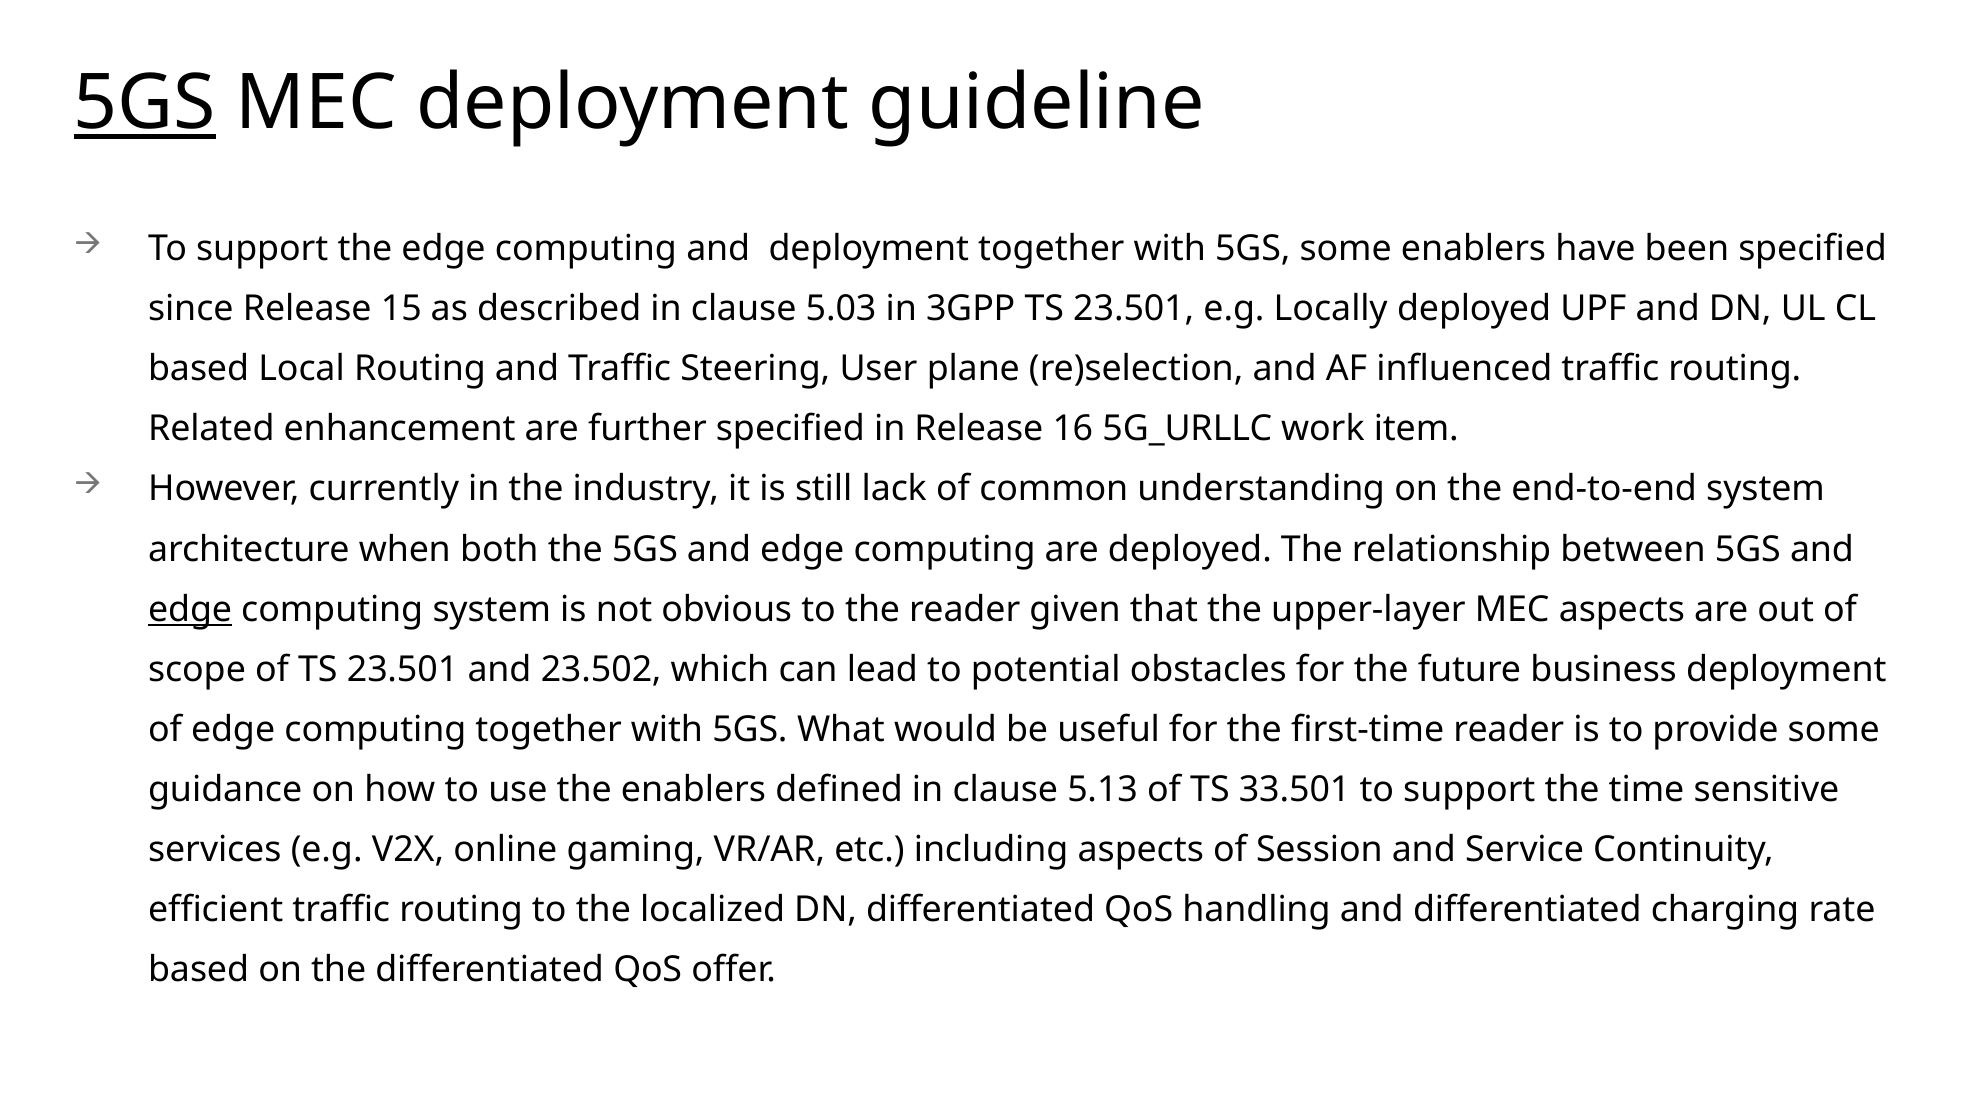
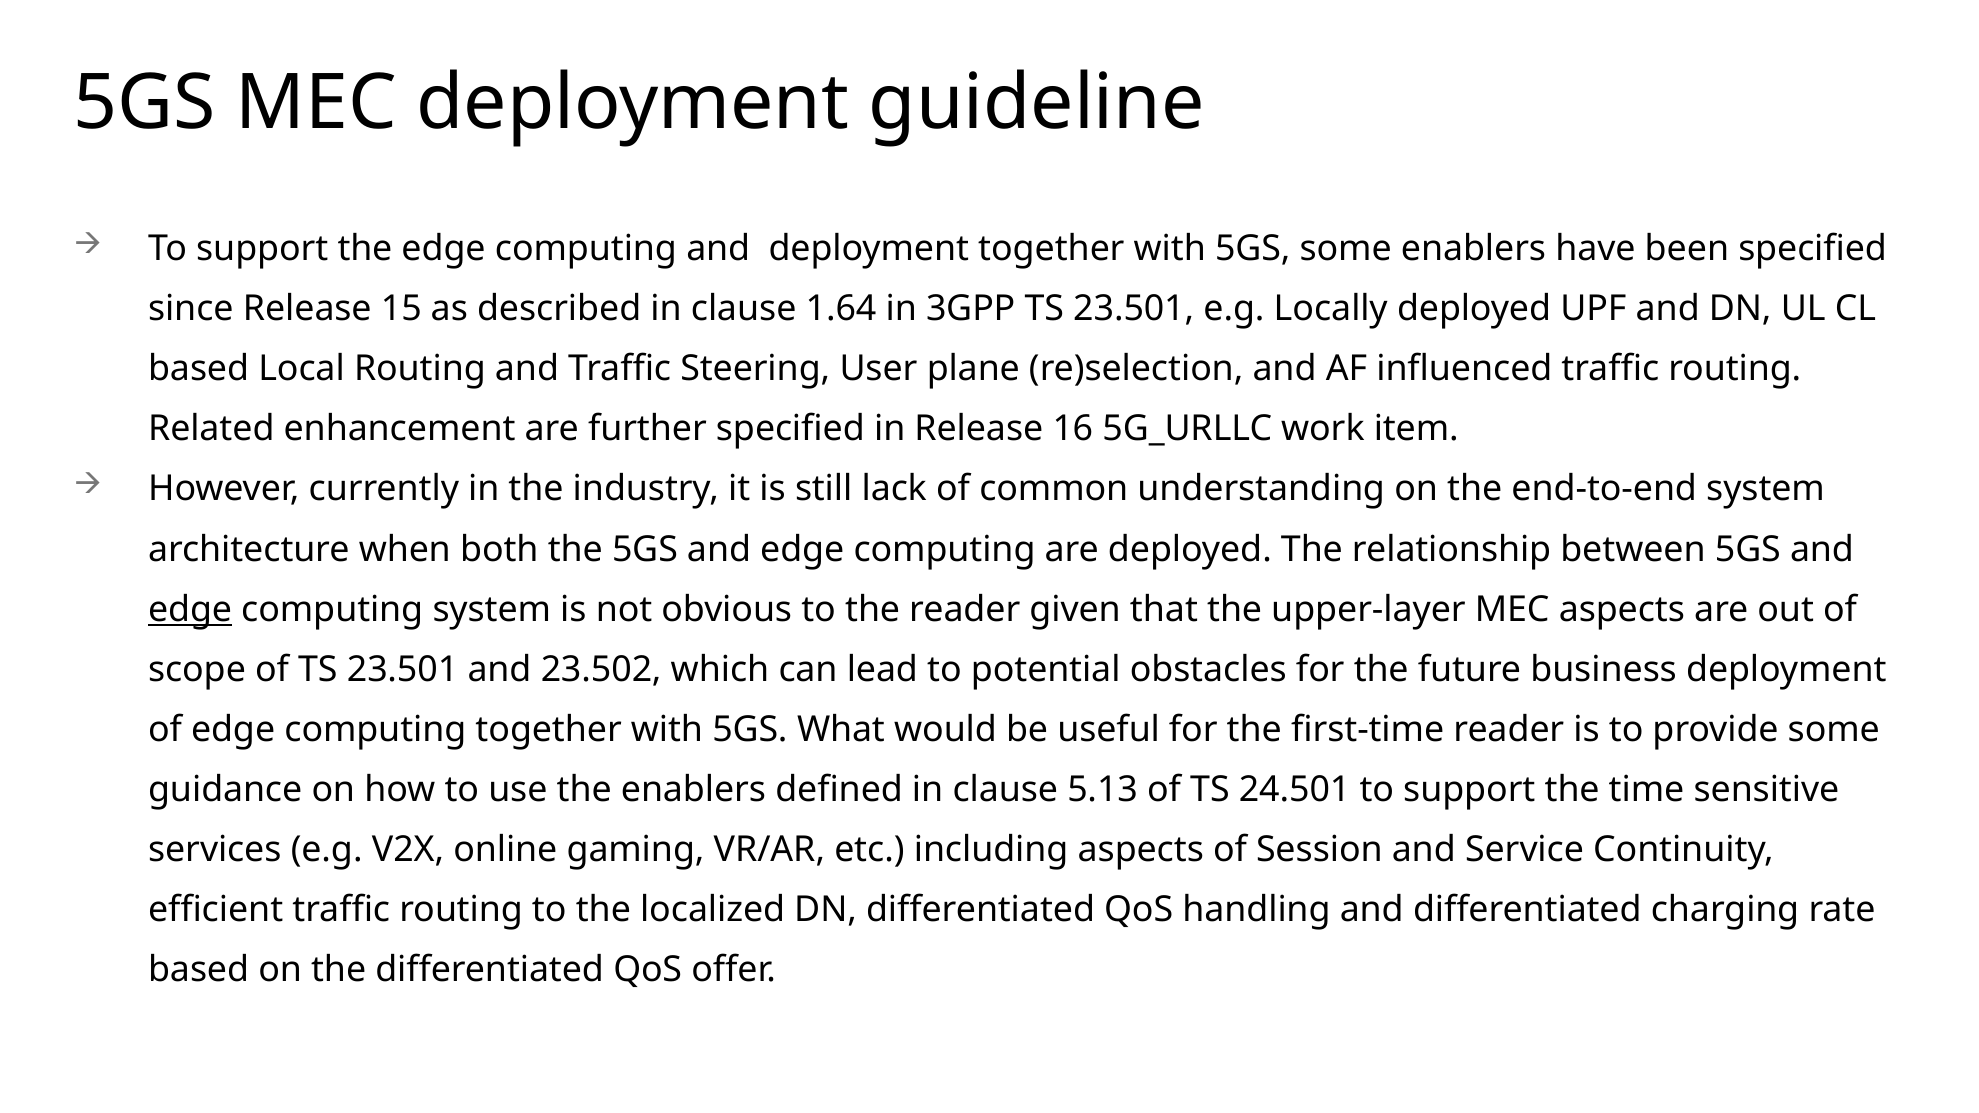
5GS at (145, 104) underline: present -> none
5.03: 5.03 -> 1.64
33.501: 33.501 -> 24.501
